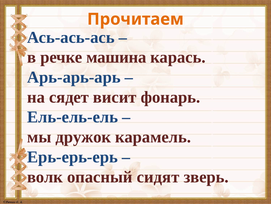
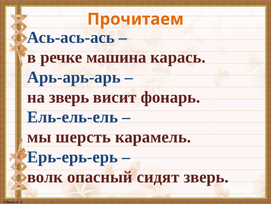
на сядет: сядет -> зверь
дружок: дружок -> шерсть
